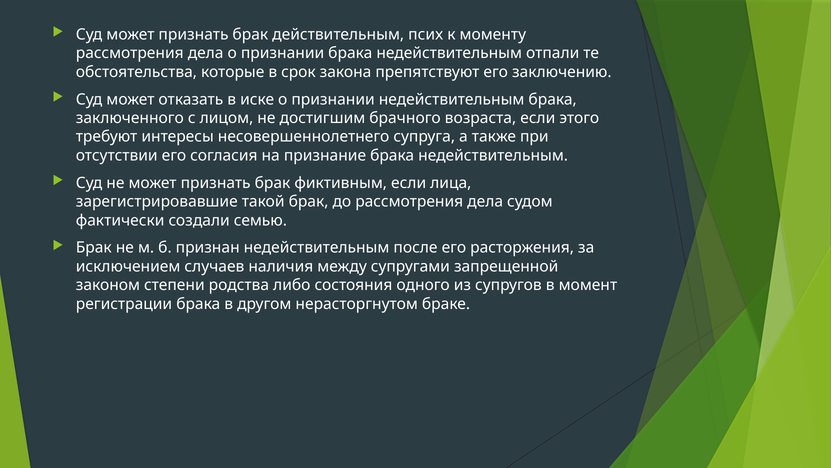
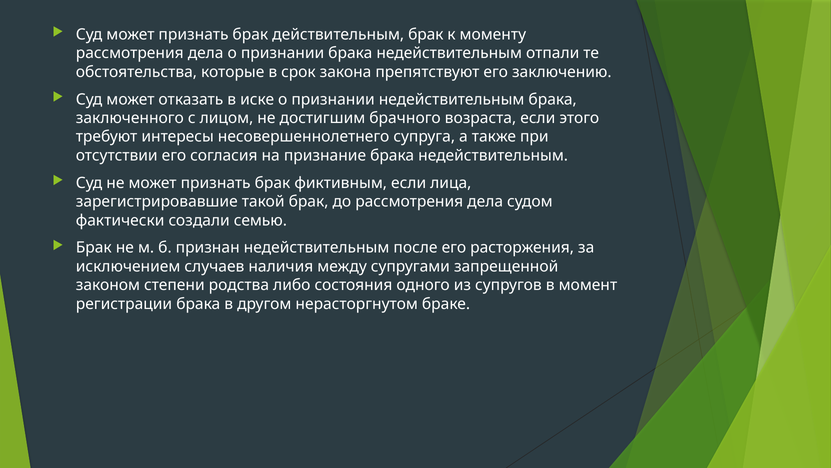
действительным псих: псих -> брак
